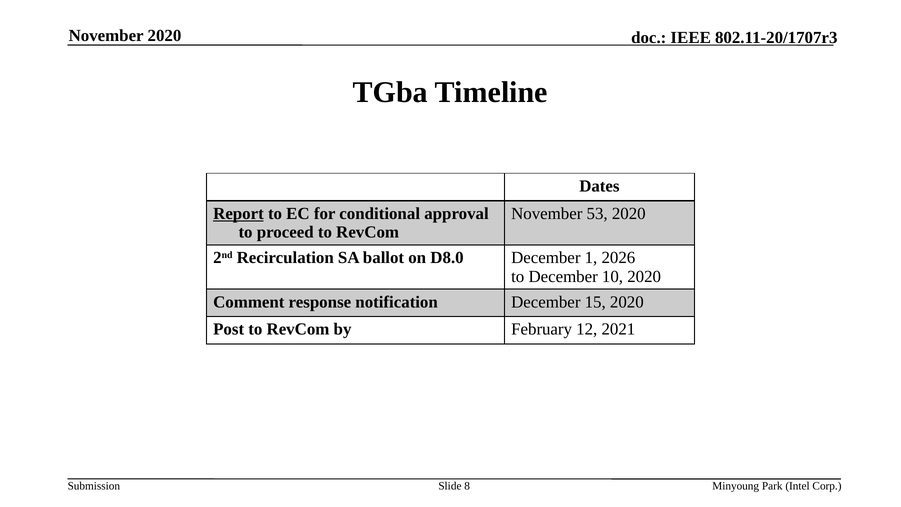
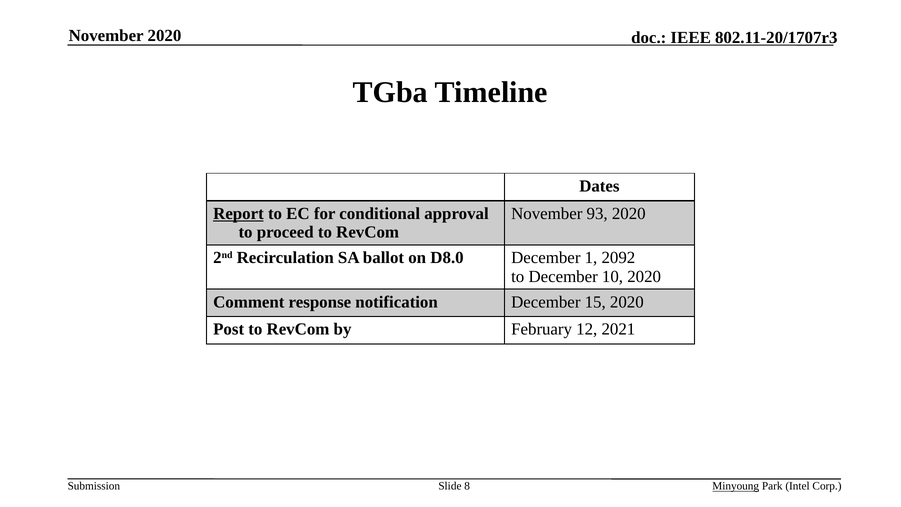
53: 53 -> 93
2026: 2026 -> 2092
Minyoung underline: none -> present
